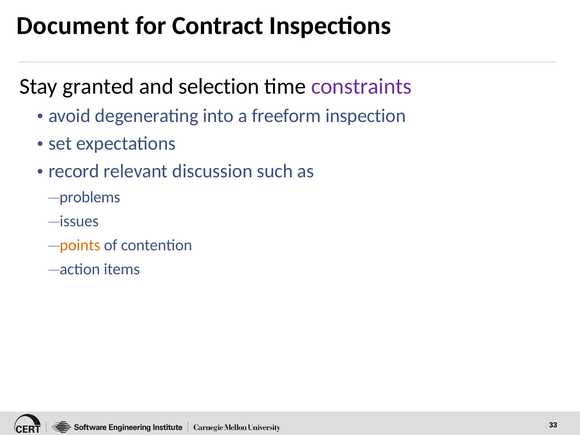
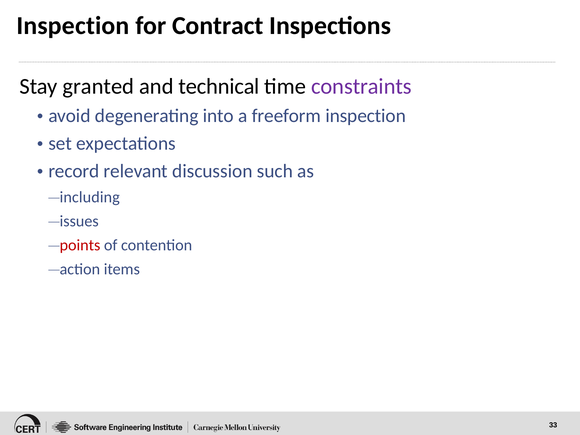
Document at (73, 26): Document -> Inspection
selection: selection -> technical
problems: problems -> including
points colour: orange -> red
